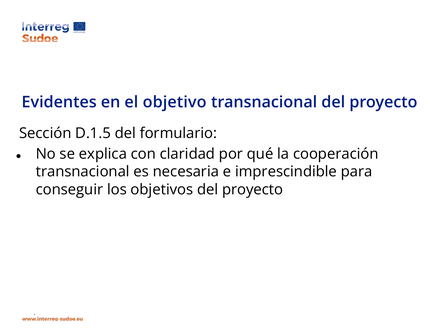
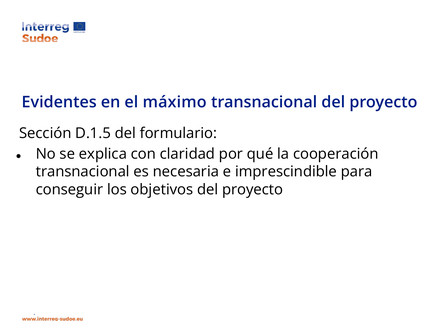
objetivo: objetivo -> máximo
